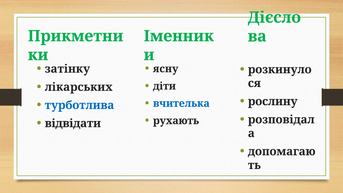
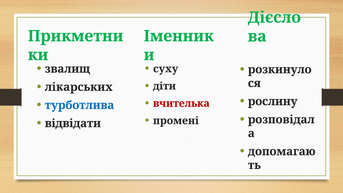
затінку: затінку -> звалищ
ясну: ясну -> суху
вчителька colour: blue -> red
рухають: рухають -> промені
